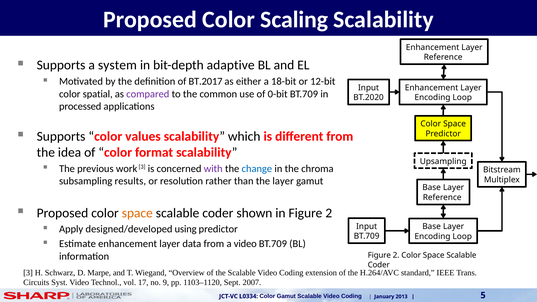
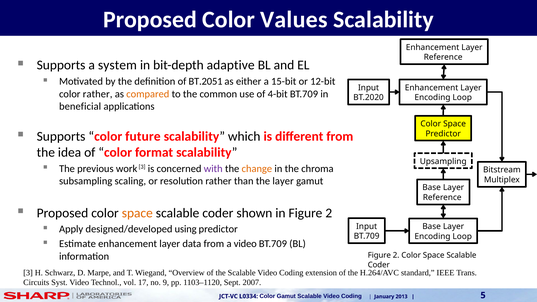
Scaling: Scaling -> Values
BT.2017: BT.2017 -> BT.2051
18-bit: 18-bit -> 15-bit
color spatial: spatial -> rather
compared colour: purple -> orange
0-bit: 0-bit -> 4-bit
processed: processed -> beneficial
values: values -> future
change colour: blue -> orange
results: results -> scaling
